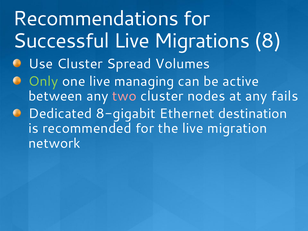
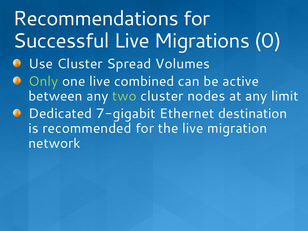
8: 8 -> 0
managing: managing -> combined
two colour: pink -> light green
fails: fails -> limit
8-gigabit: 8-gigabit -> 7-gigabit
